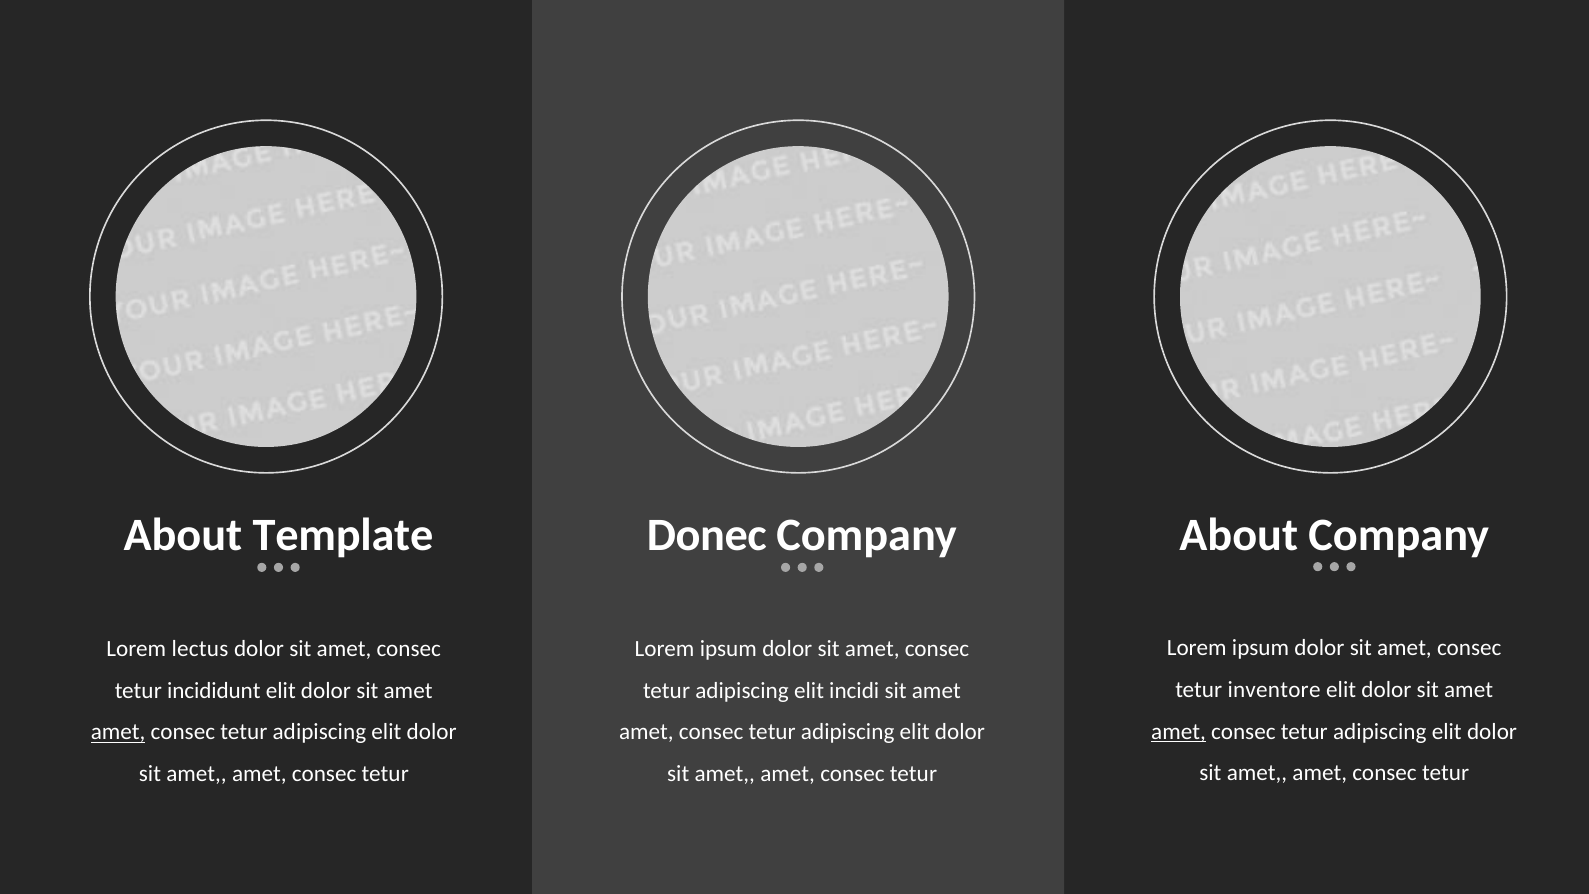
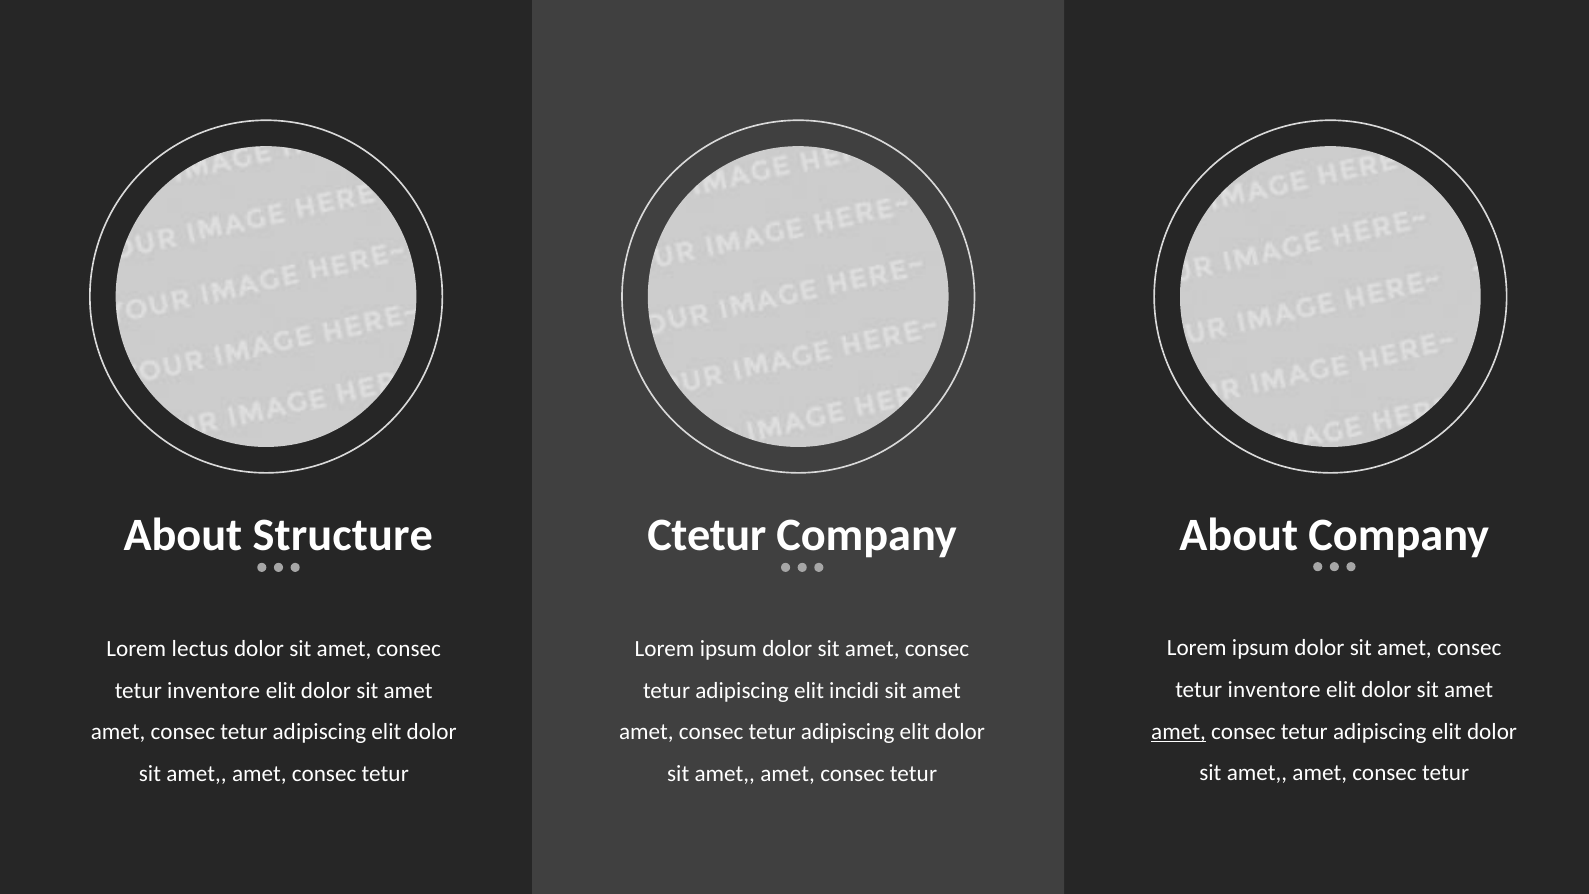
Template: Template -> Structure
Donec: Donec -> Ctetur
incididunt at (214, 690): incididunt -> inventore
amet at (118, 732) underline: present -> none
